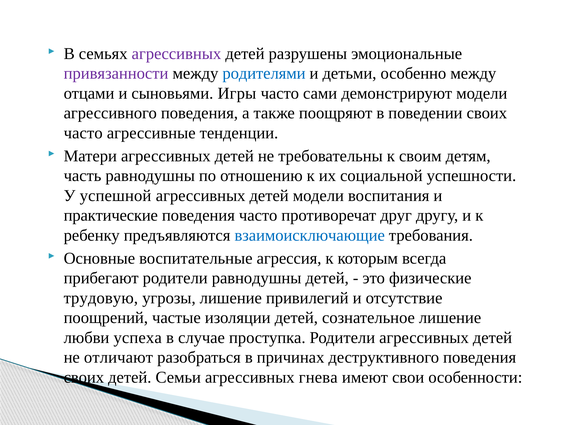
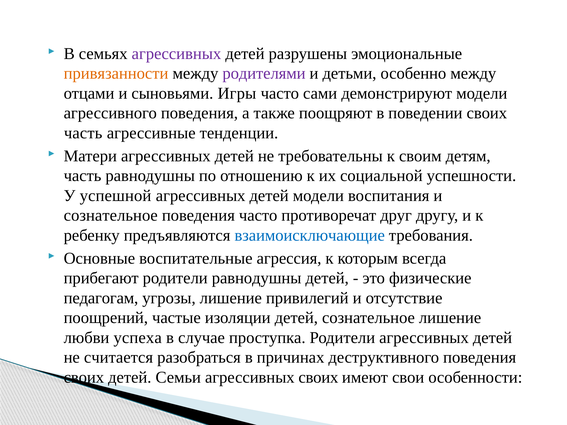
привязанности colour: purple -> orange
родителями colour: blue -> purple
часто at (83, 133): часто -> часть
практические at (111, 216): практические -> сознательное
трудовую: трудовую -> педагогам
отличают: отличают -> считается
агрессивных гнева: гнева -> своих
